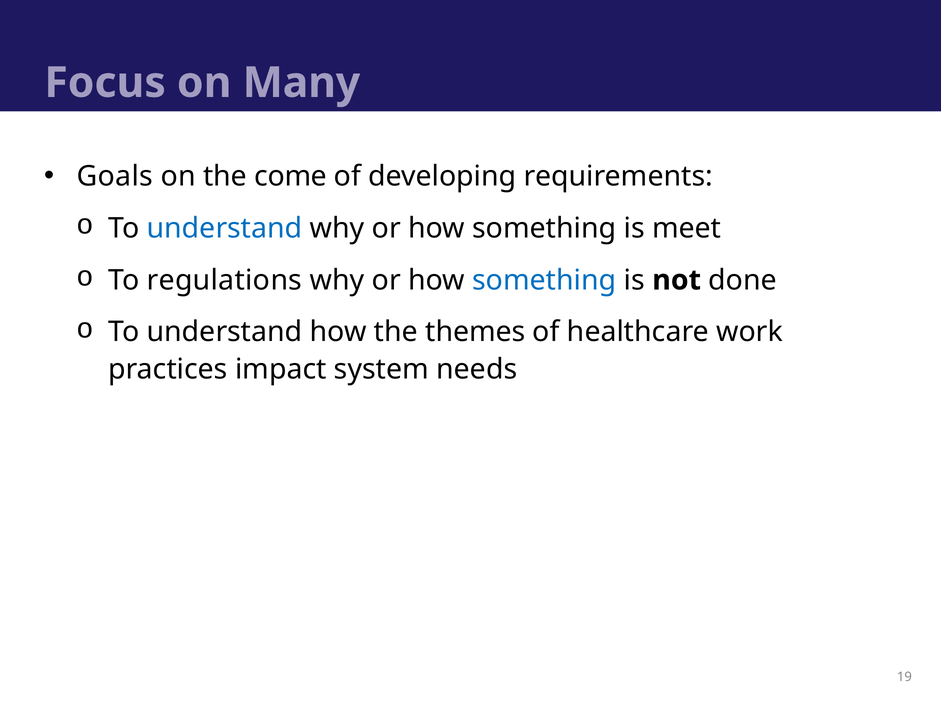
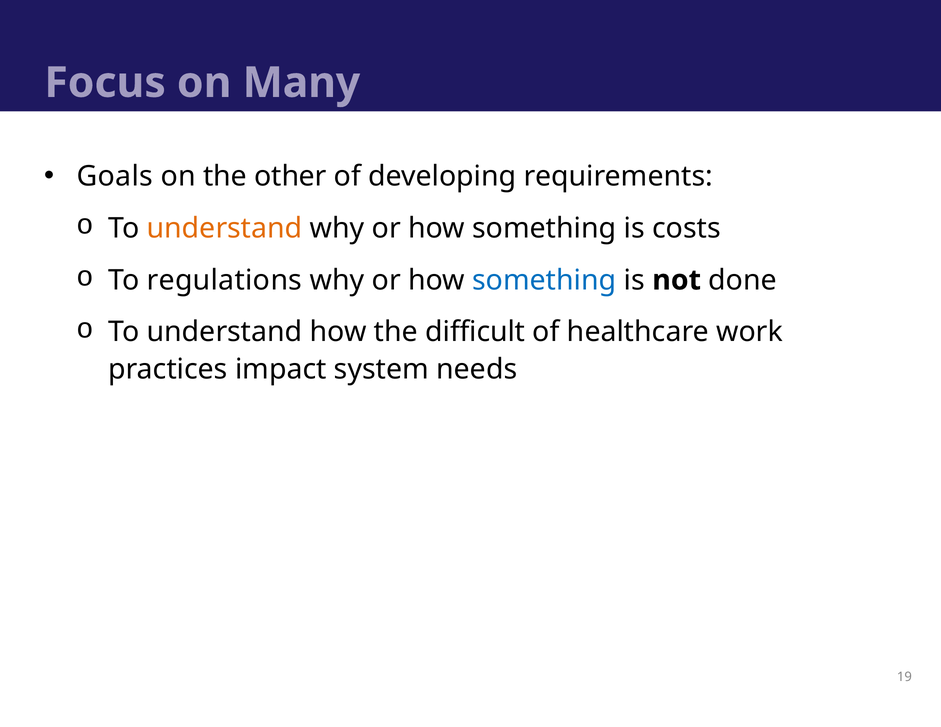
come: come -> other
understand at (225, 228) colour: blue -> orange
meet: meet -> costs
themes: themes -> difficult
